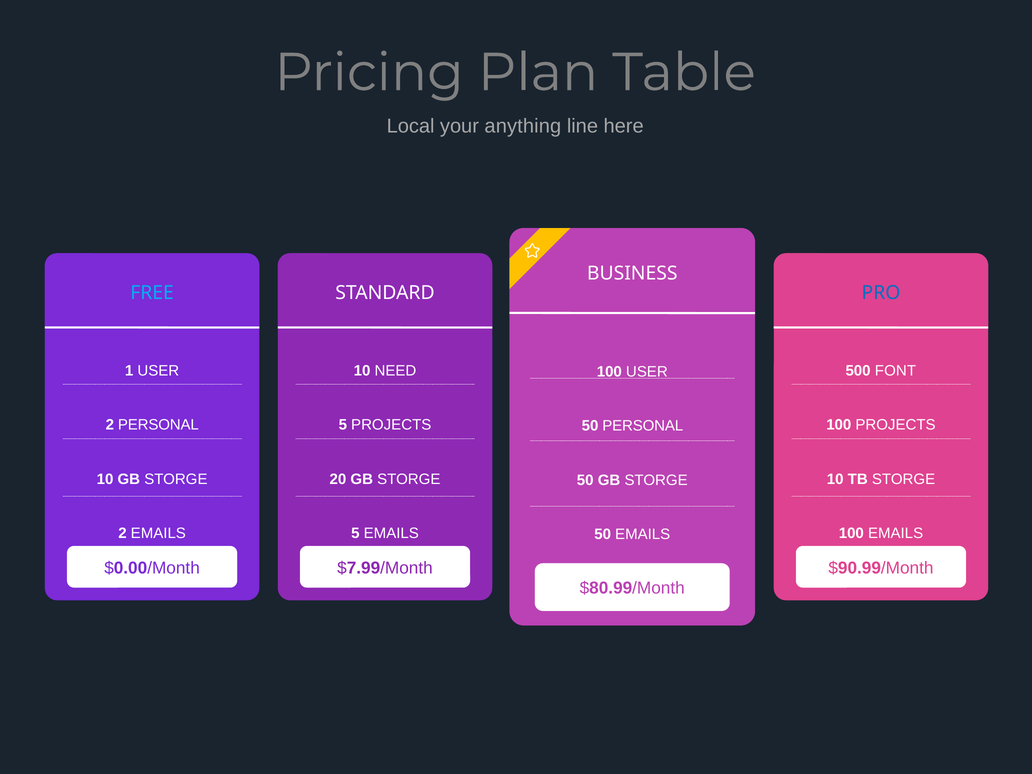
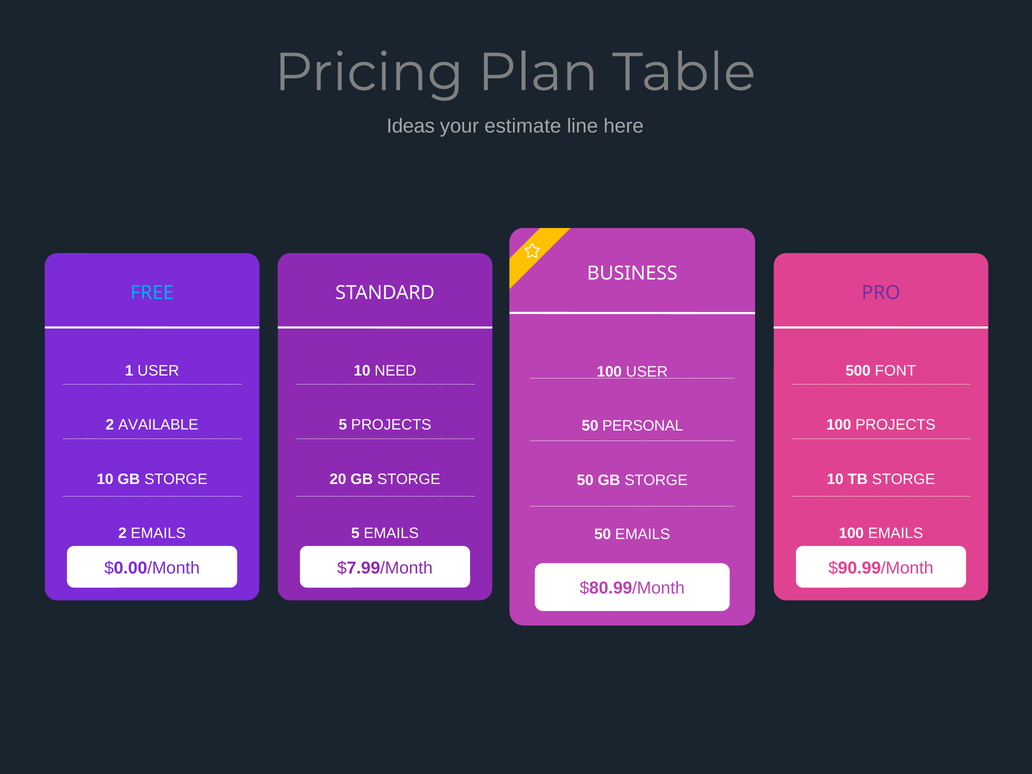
Local: Local -> Ideas
anything: anything -> estimate
PRO colour: blue -> purple
2 PERSONAL: PERSONAL -> AVAILABLE
